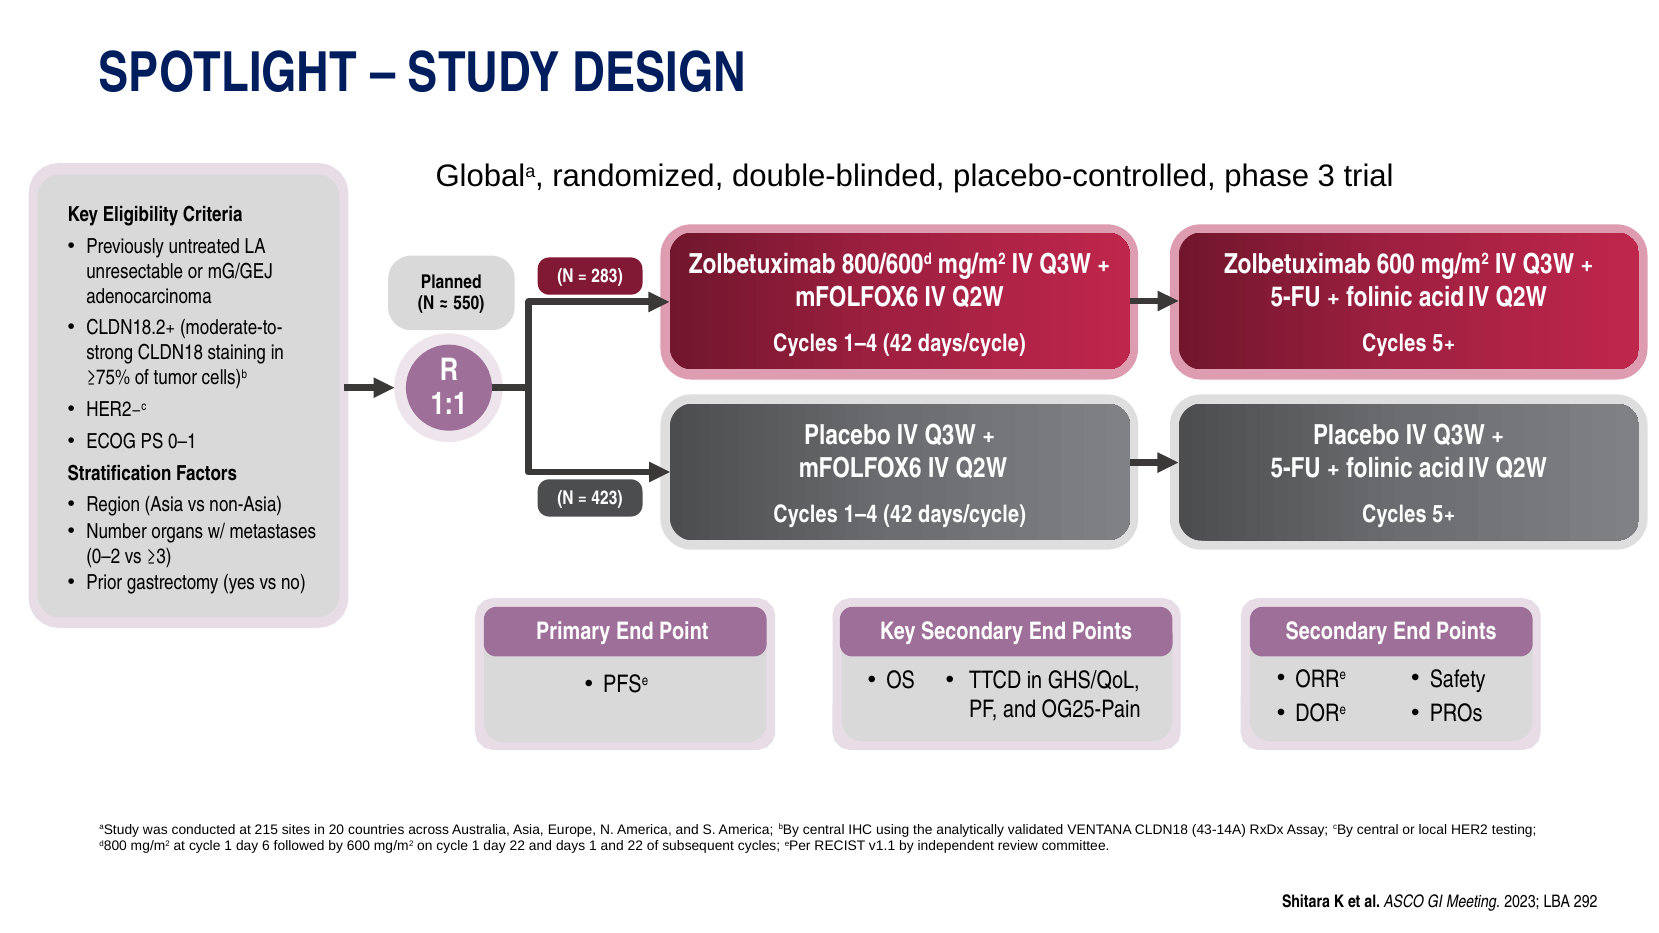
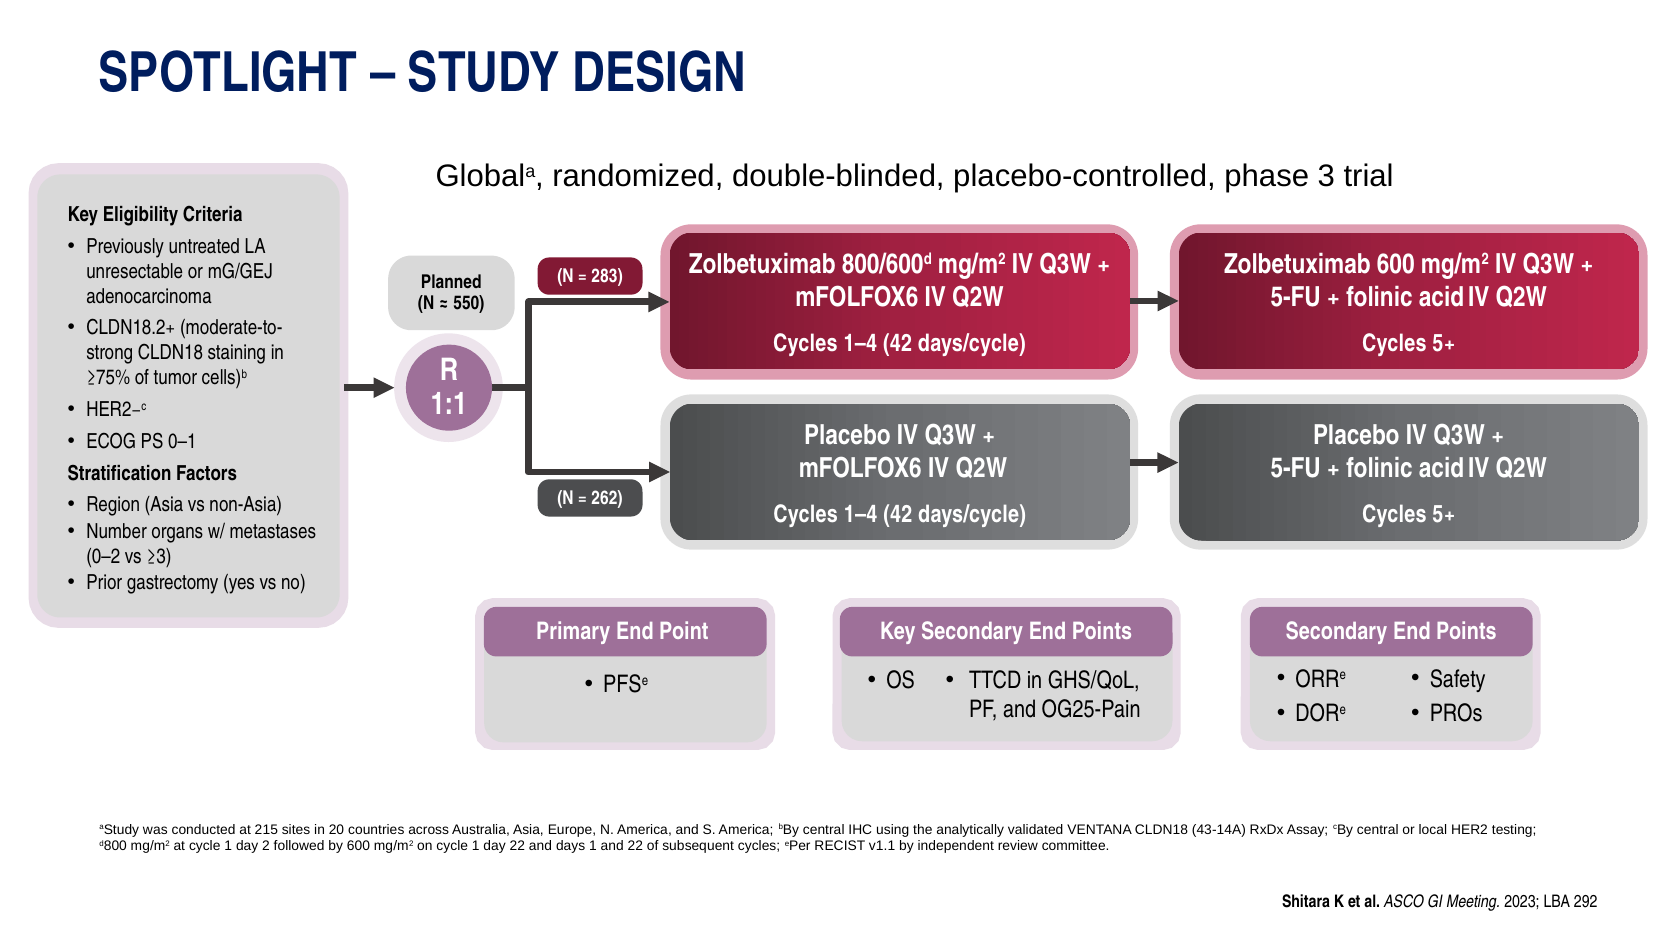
423: 423 -> 262
6: 6 -> 2
